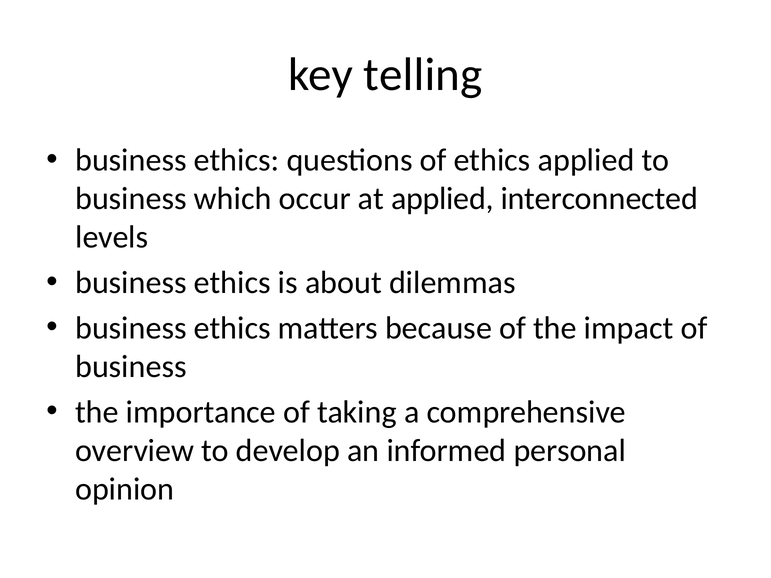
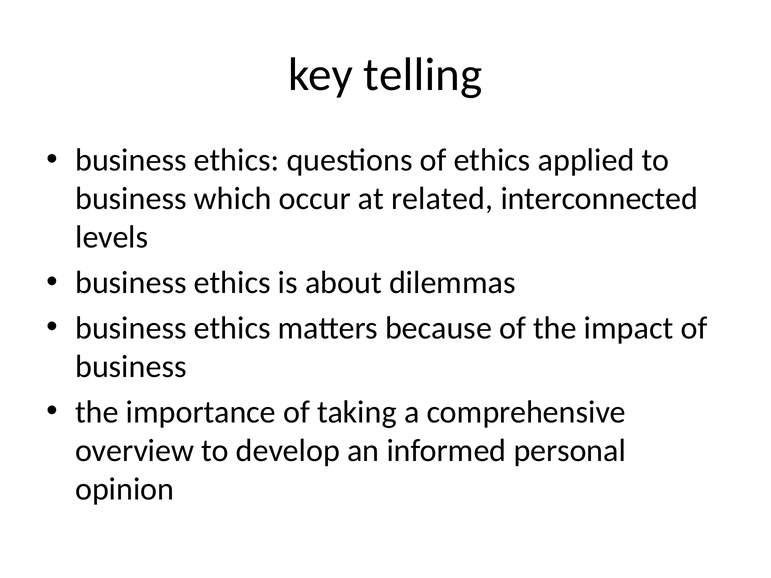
at applied: applied -> related
